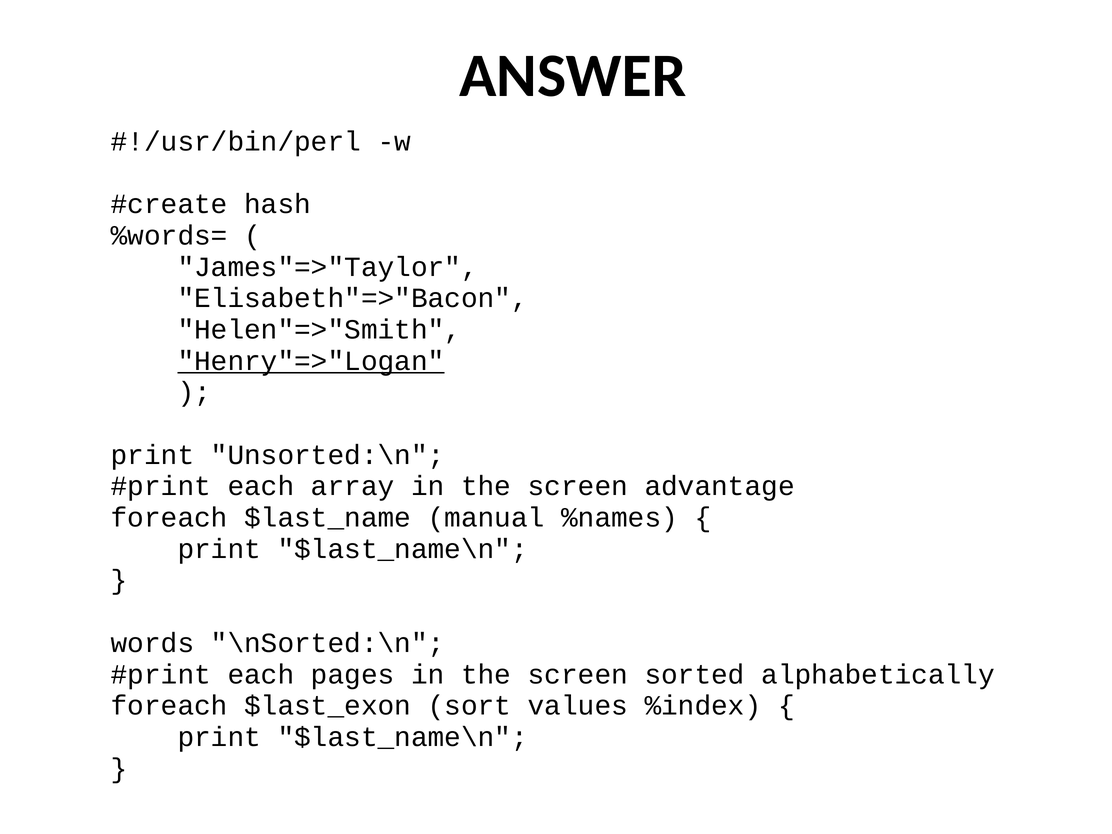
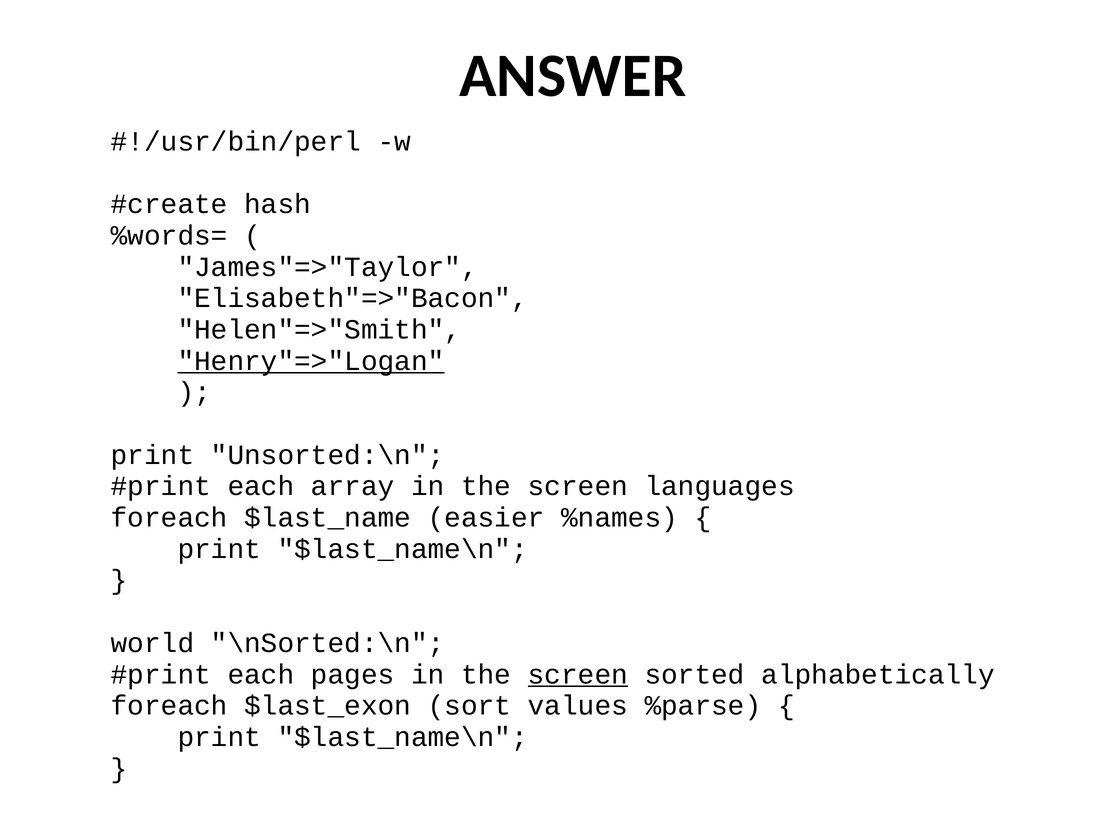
advantage: advantage -> languages
manual: manual -> easier
words: words -> world
screen at (578, 674) underline: none -> present
%index: %index -> %parse
